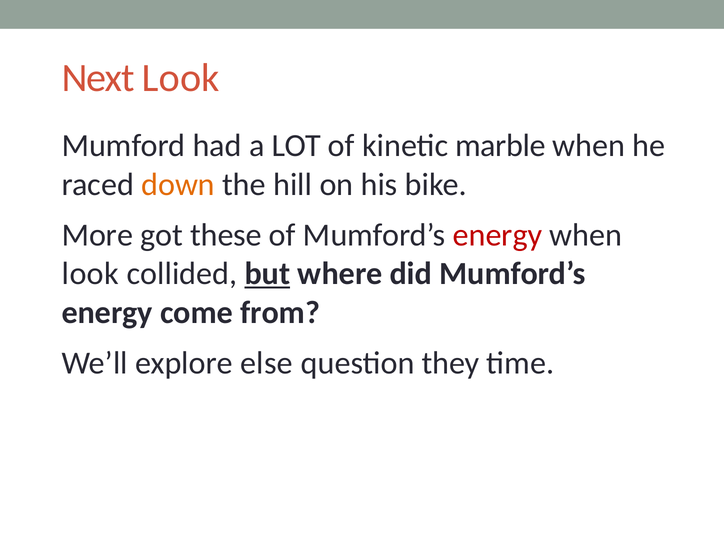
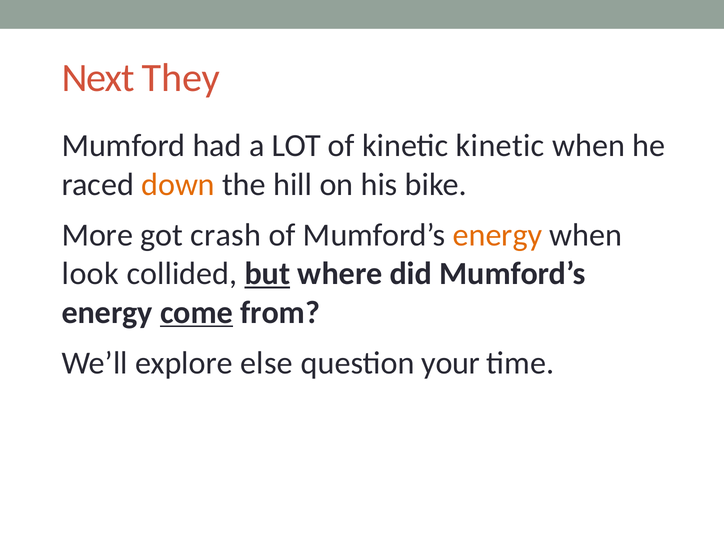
Next Look: Look -> They
kinetic marble: marble -> kinetic
these: these -> crash
energy at (497, 235) colour: red -> orange
come underline: none -> present
they: they -> your
